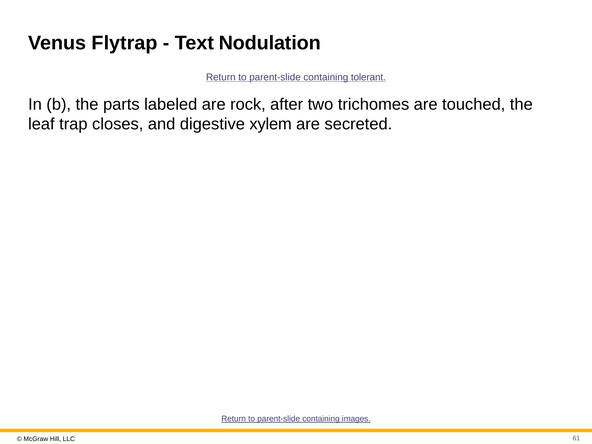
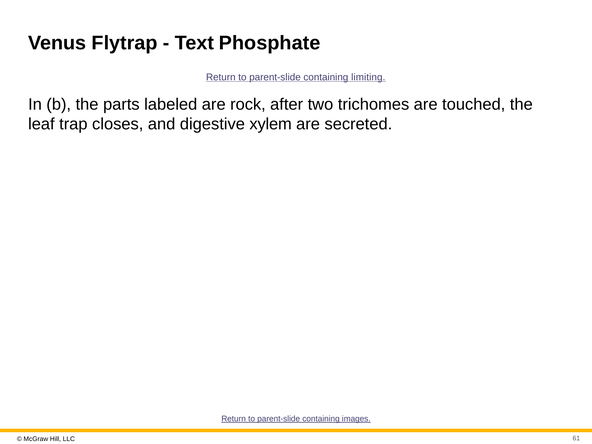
Nodulation: Nodulation -> Phosphate
tolerant: tolerant -> limiting
